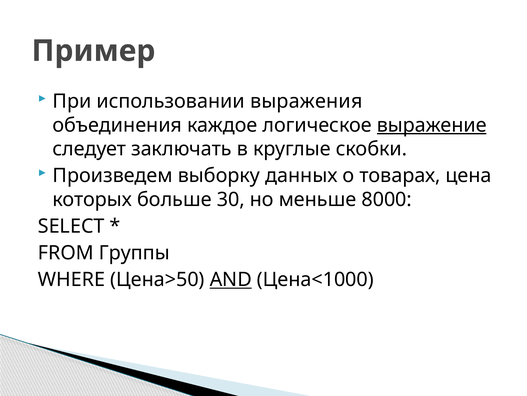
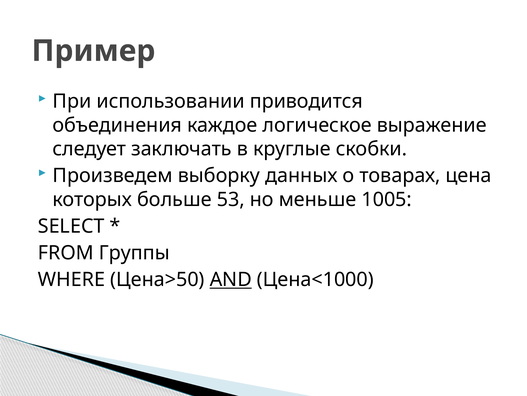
выражения: выражения -> приводится
выражение underline: present -> none
30: 30 -> 53
8000: 8000 -> 1005
